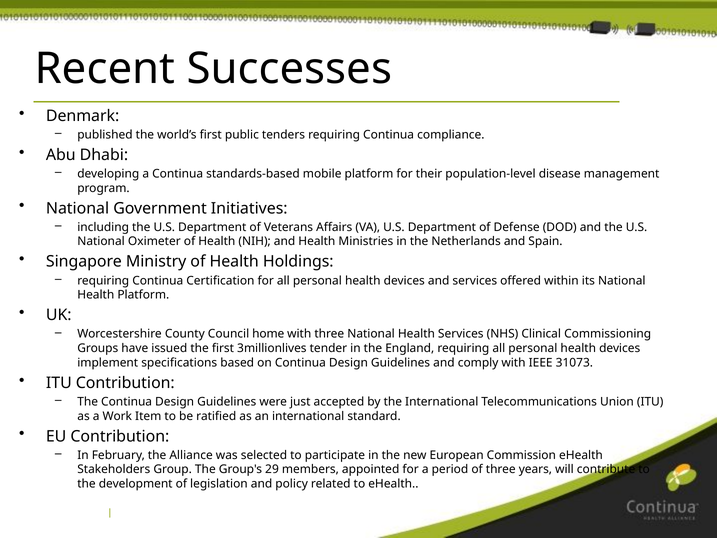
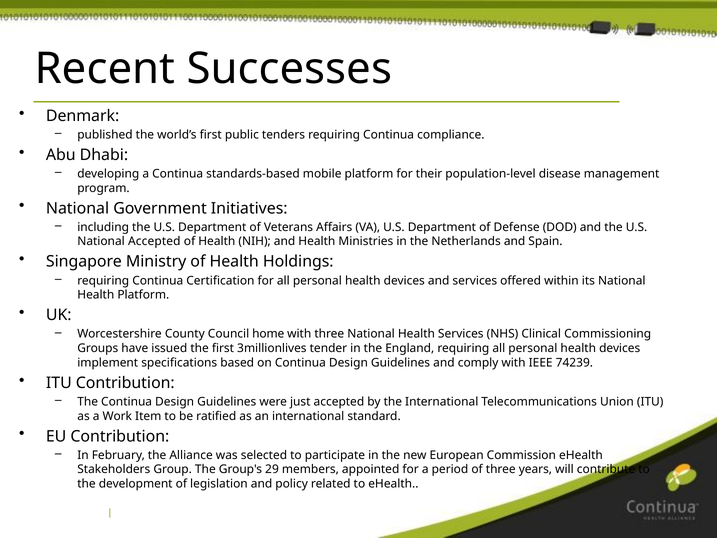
National Oximeter: Oximeter -> Accepted
31073: 31073 -> 74239
